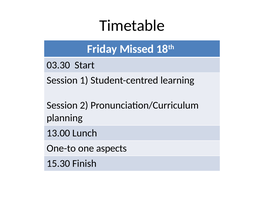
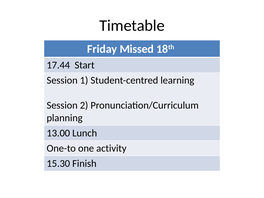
03.30: 03.30 -> 17.44
aspects: aspects -> activity
